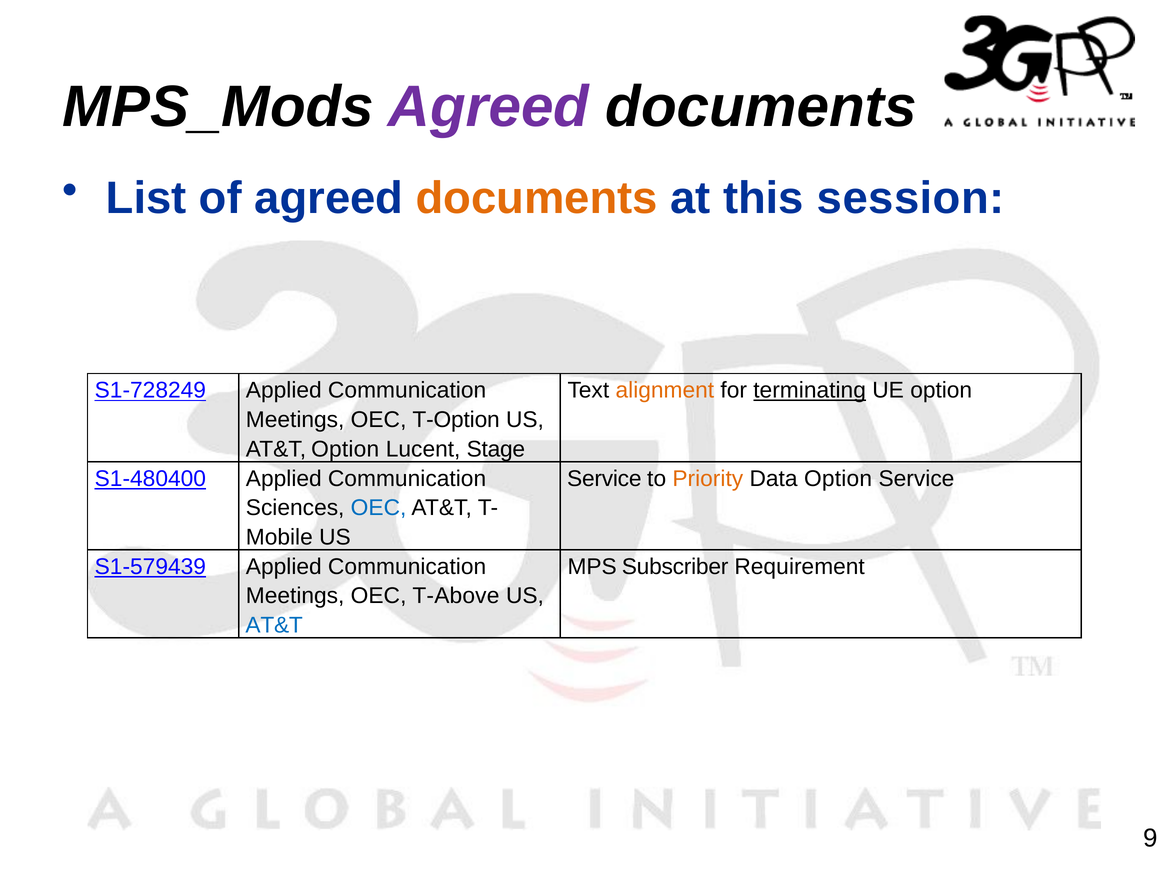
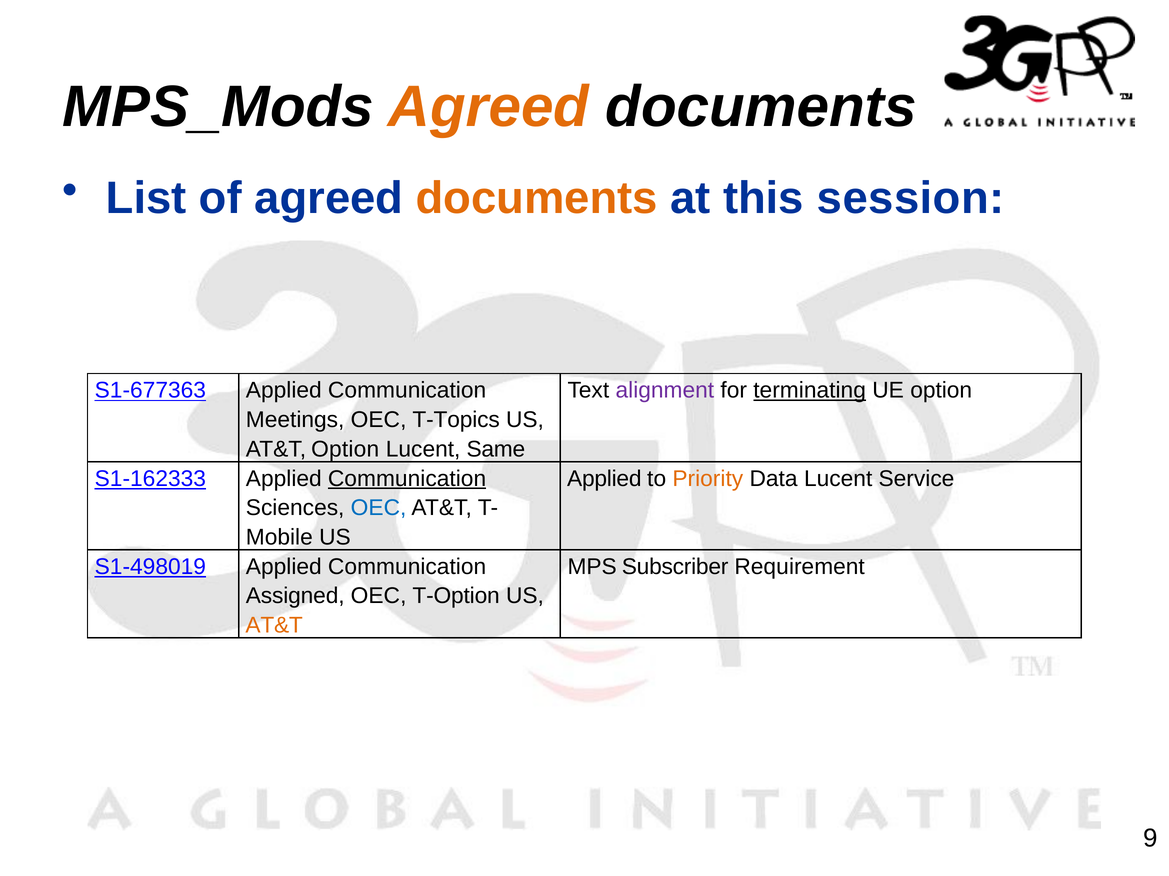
Agreed at (489, 107) colour: purple -> orange
S1-728249: S1-728249 -> S1-677363
alignment colour: orange -> purple
T-Option: T-Option -> T-Topics
Stage: Stage -> Same
S1-480400: S1-480400 -> S1-162333
Communication at (407, 479) underline: none -> present
Service at (604, 479): Service -> Applied
Data Option: Option -> Lucent
S1-579439: S1-579439 -> S1-498019
Meetings at (295, 596): Meetings -> Assigned
T-Above: T-Above -> T-Option
AT&T at (274, 626) colour: blue -> orange
